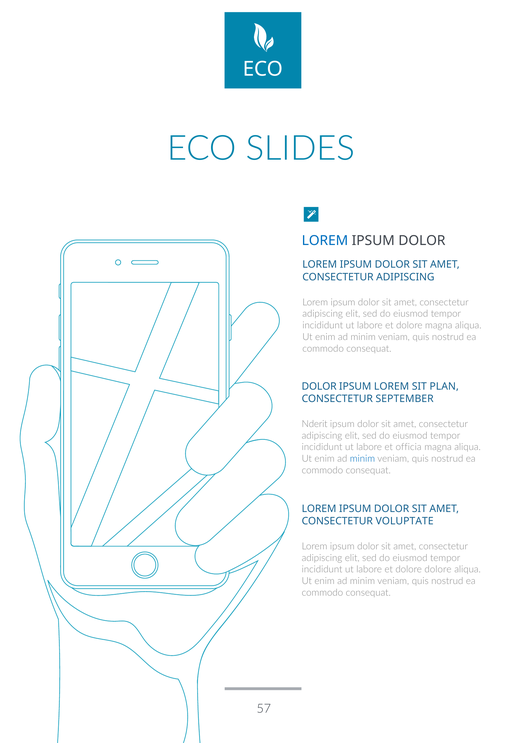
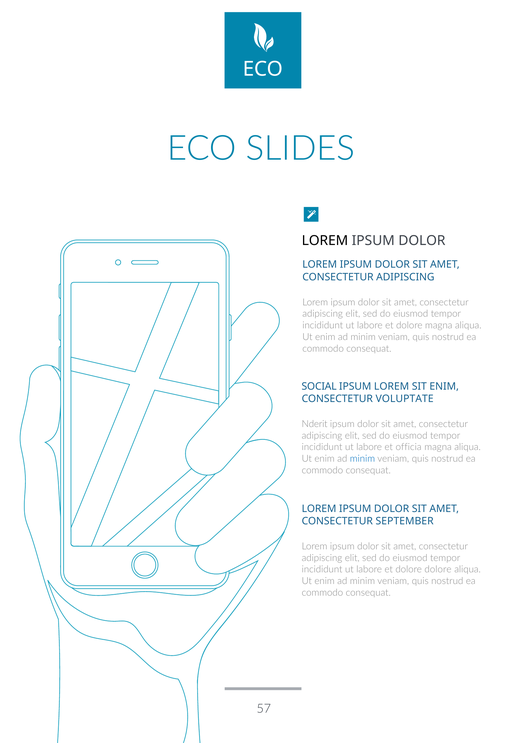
LOREM at (325, 240) colour: blue -> black
DOLOR at (319, 386): DOLOR -> SOCIAL
SIT PLAN: PLAN -> ENIM
SEPTEMBER: SEPTEMBER -> VOLUPTATE
VOLUPTATE: VOLUPTATE -> SEPTEMBER
